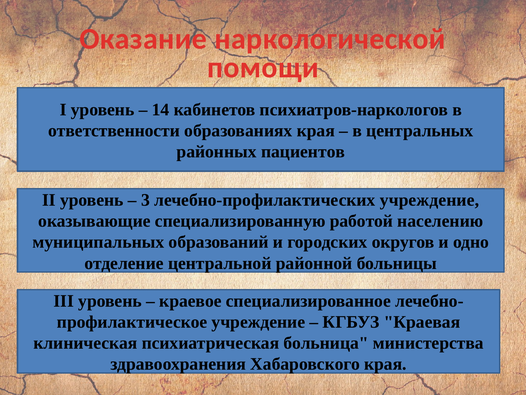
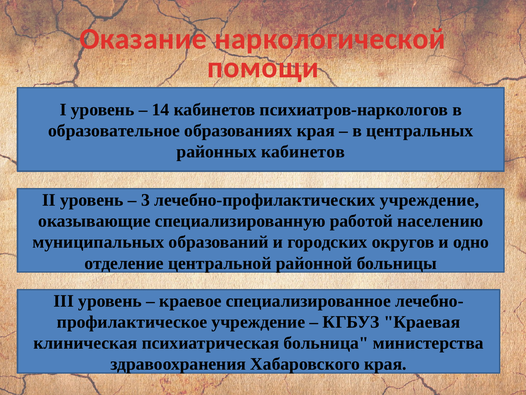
ответственности: ответственности -> образовательное
районных пациентов: пациентов -> кабинетов
